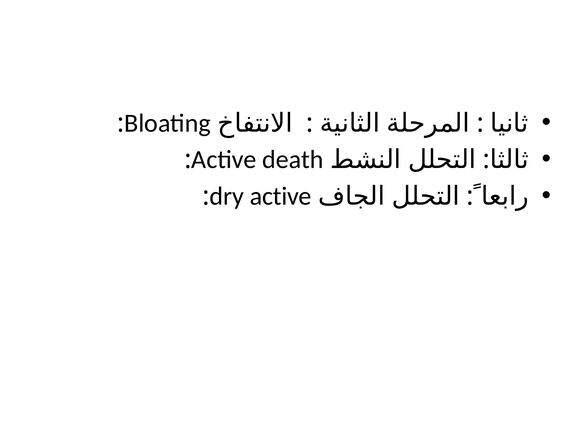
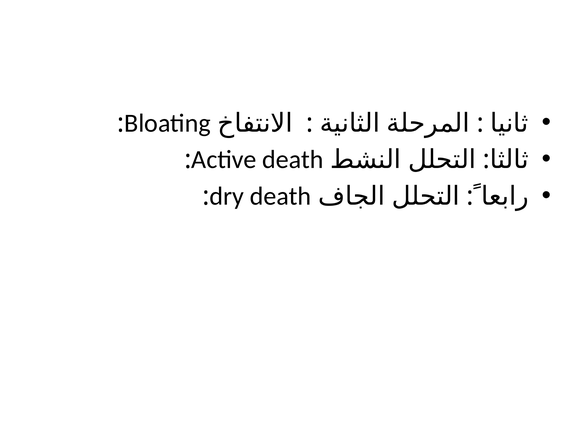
dry active: active -> death
